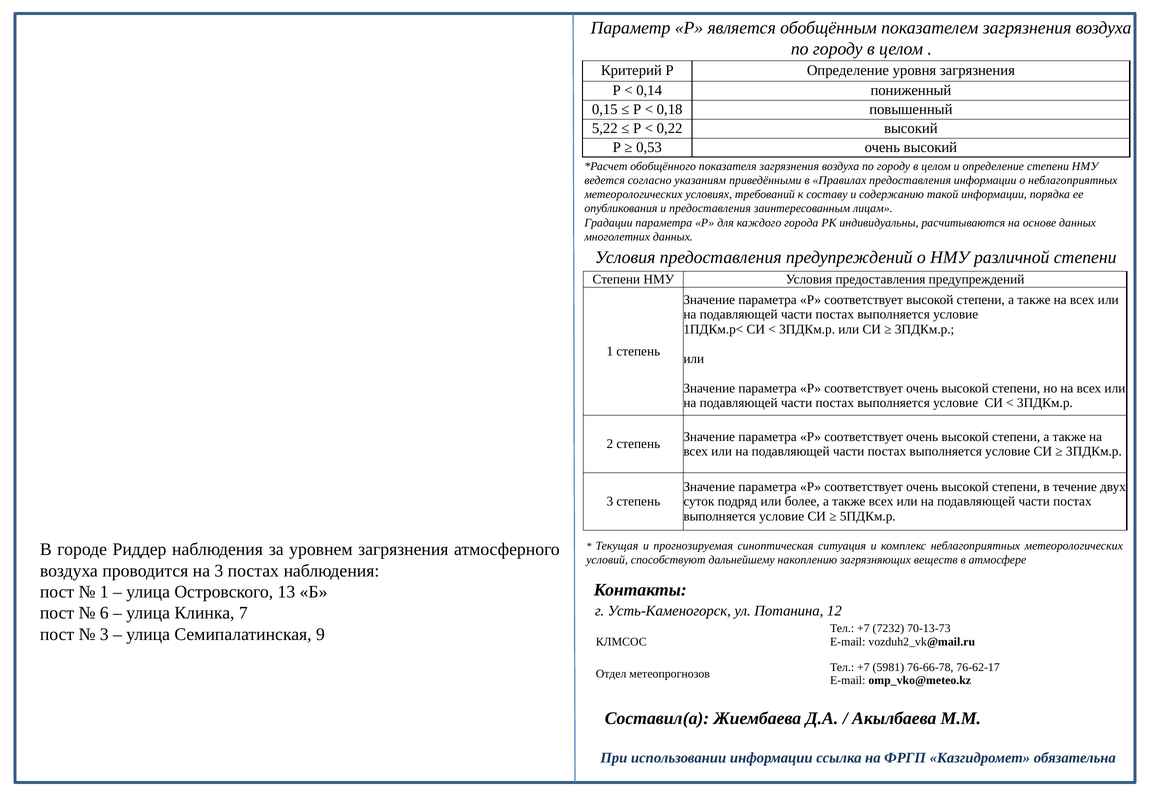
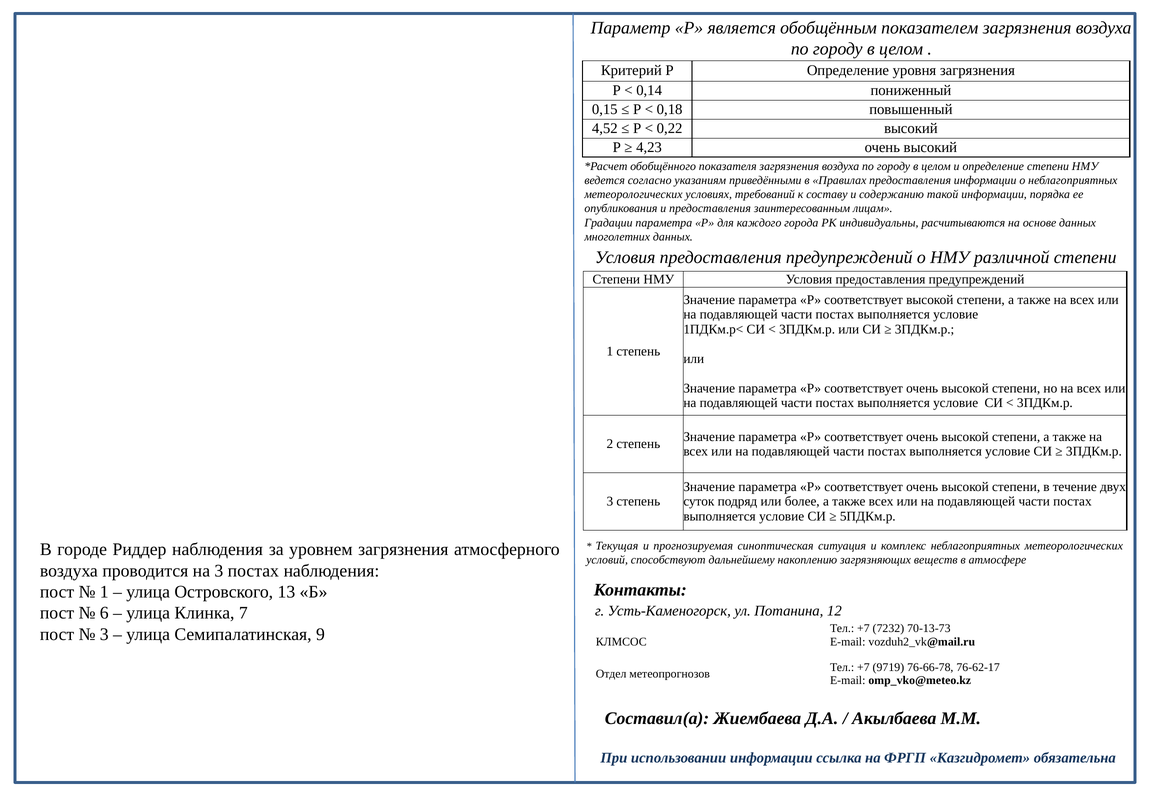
5,22: 5,22 -> 4,52
0,53: 0,53 -> 4,23
5981: 5981 -> 9719
